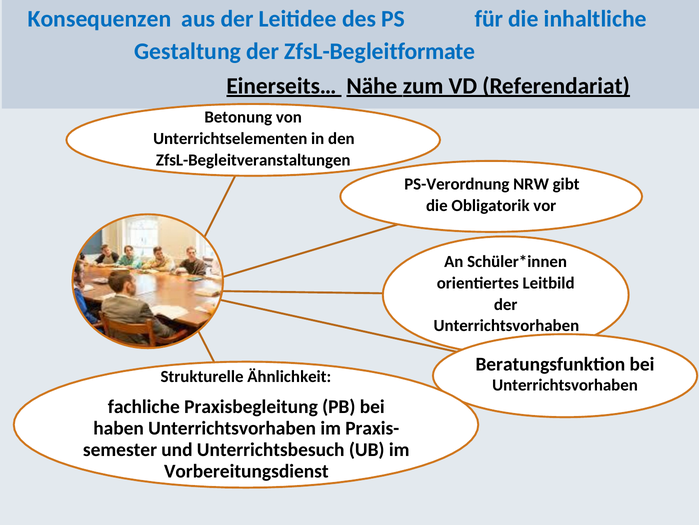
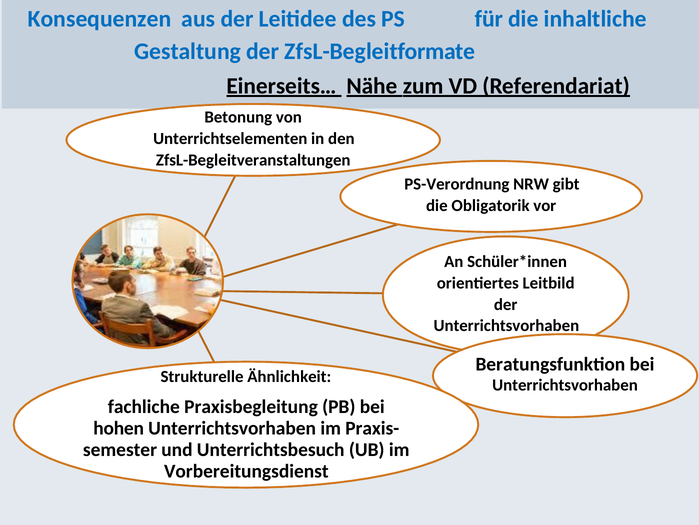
haben: haben -> hohen
